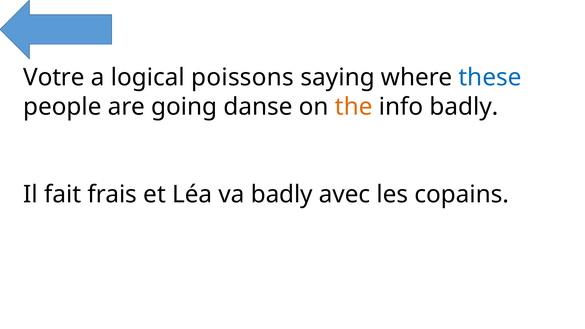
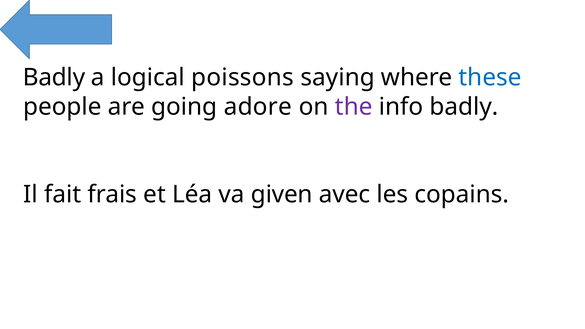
Votre at (54, 77): Votre -> Badly
danse: danse -> adore
the colour: orange -> purple
va badly: badly -> given
